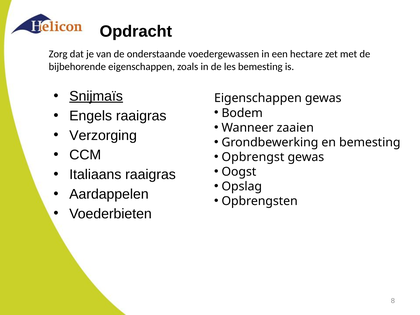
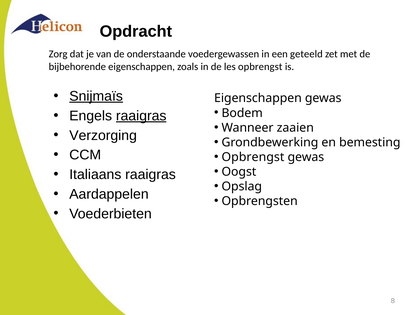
hectare: hectare -> geteeld
les bemesting: bemesting -> opbrengst
raaigras at (141, 116) underline: none -> present
